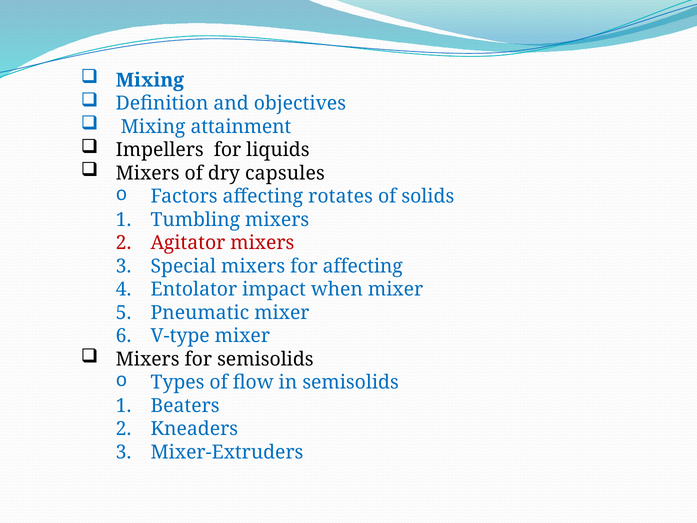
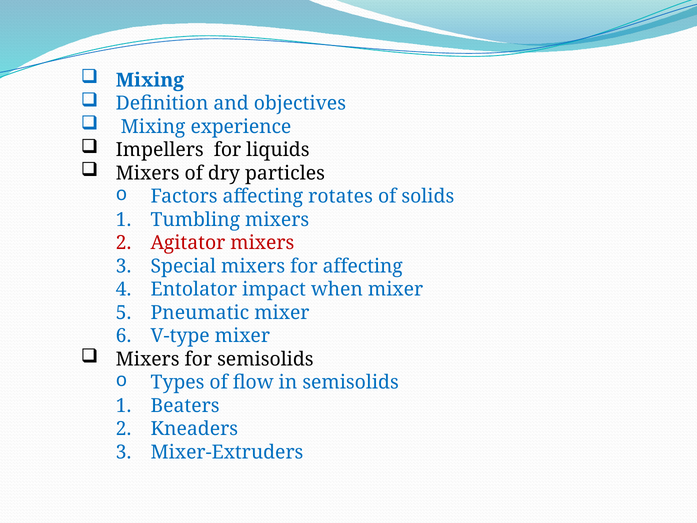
attainment: attainment -> experience
capsules: capsules -> particles
